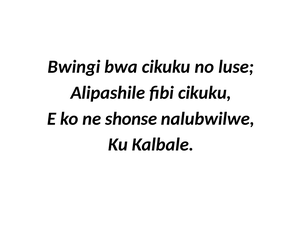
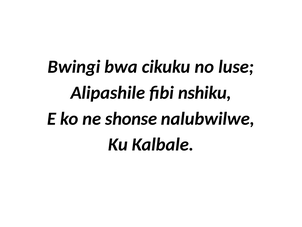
fibi cikuku: cikuku -> nshiku
